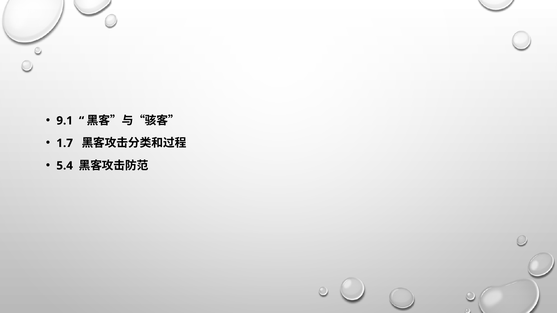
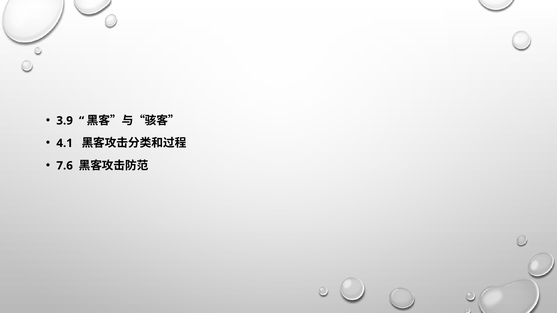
9.1: 9.1 -> 3.9
1.7: 1.7 -> 4.1
5.4: 5.4 -> 7.6
